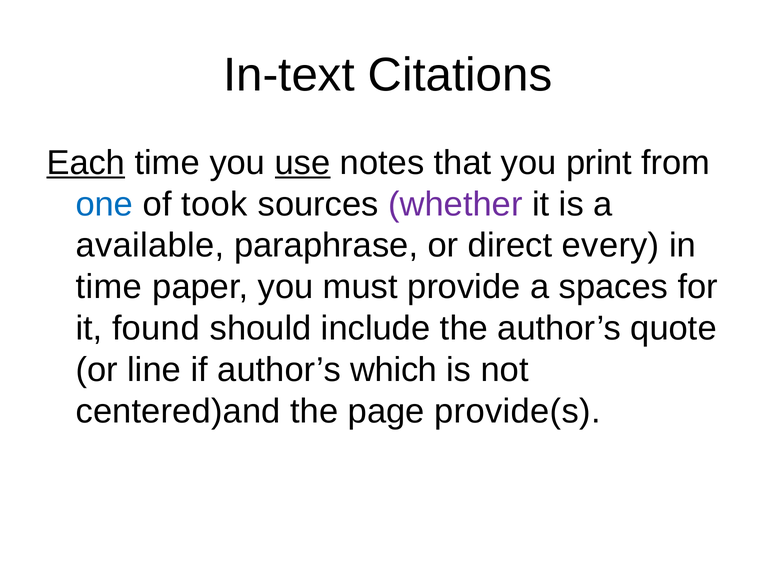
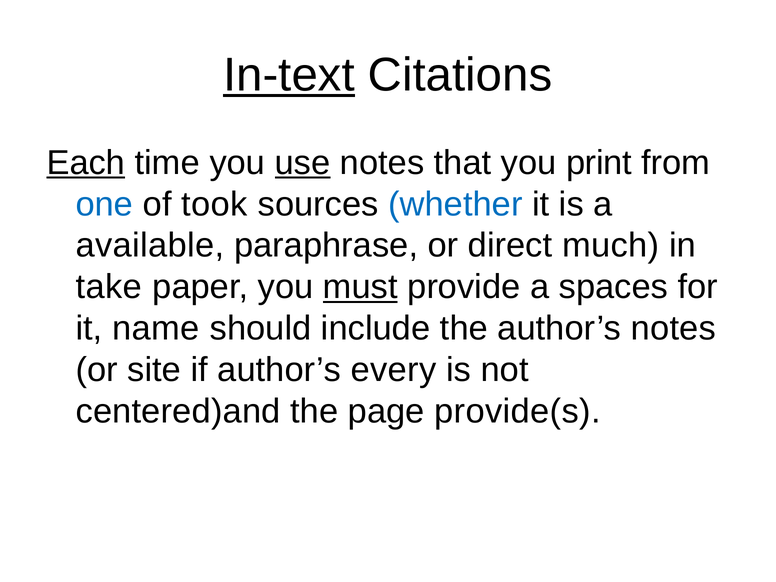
In-text underline: none -> present
whether colour: purple -> blue
every: every -> much
time at (109, 287): time -> take
must underline: none -> present
found: found -> name
author’s quote: quote -> notes
line: line -> site
which: which -> every
